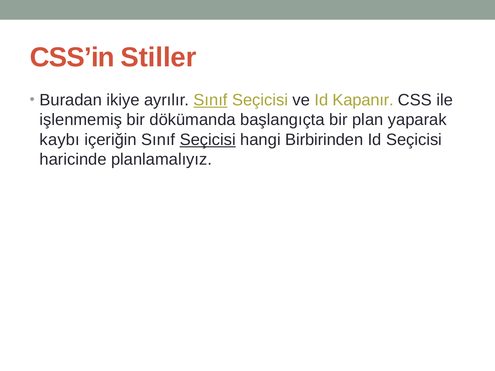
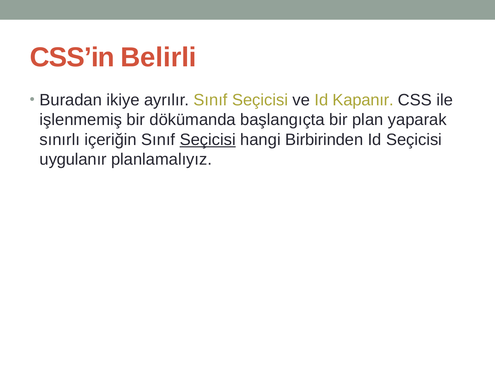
Stiller: Stiller -> Belirli
Sınıf at (211, 100) underline: present -> none
kaybı: kaybı -> sınırlı
haricinde: haricinde -> uygulanır
